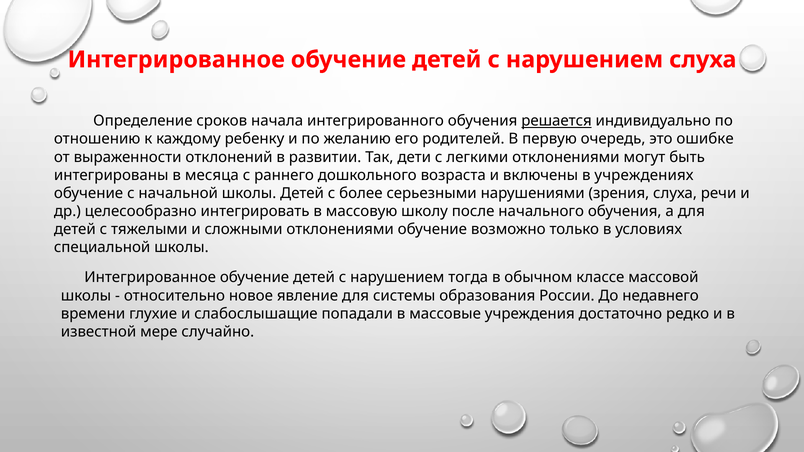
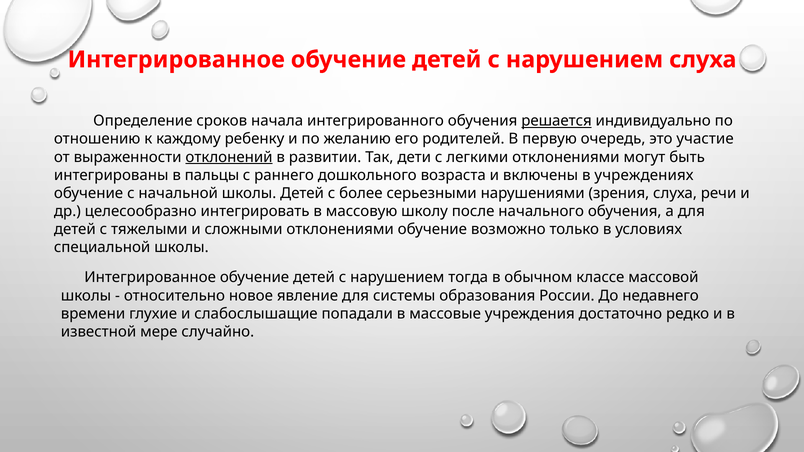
ошибке: ошибке -> участие
отклонений underline: none -> present
месяца: месяца -> пальцы
